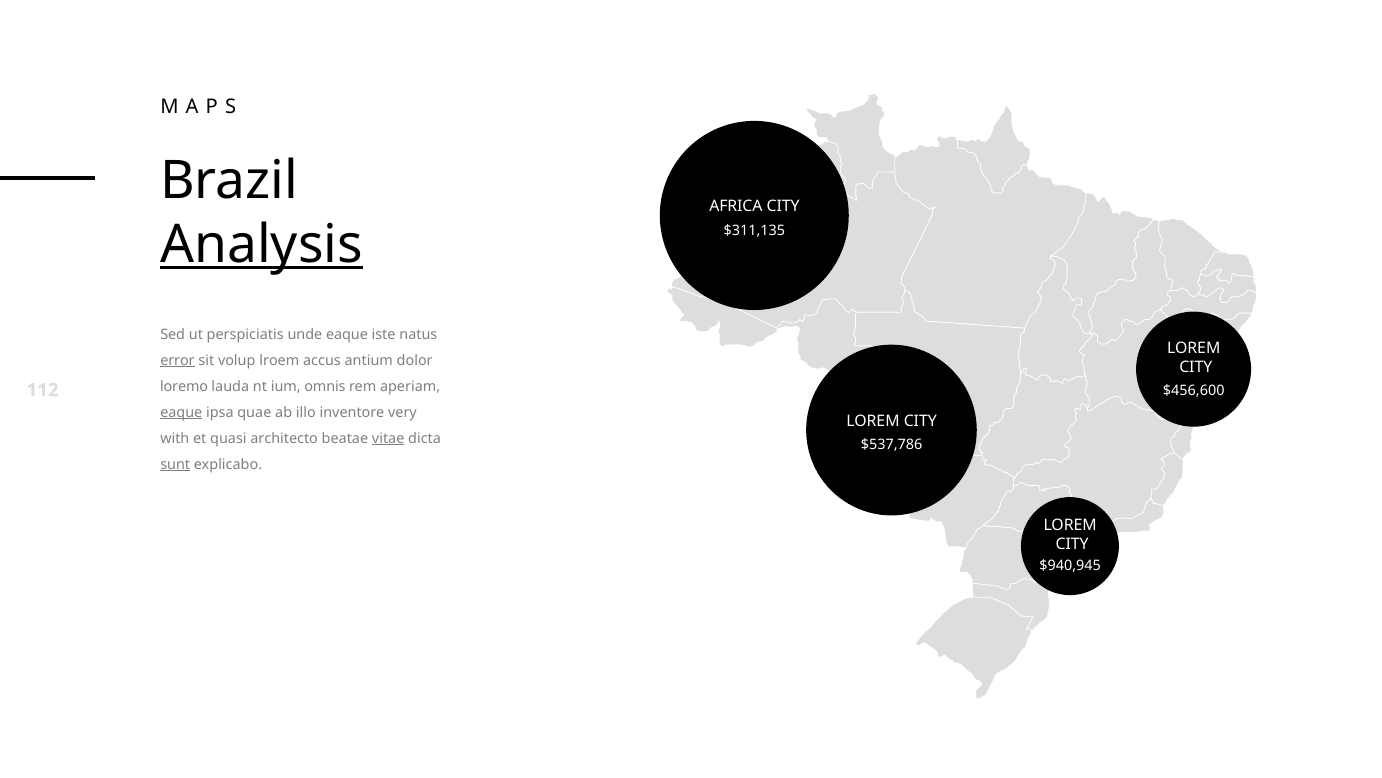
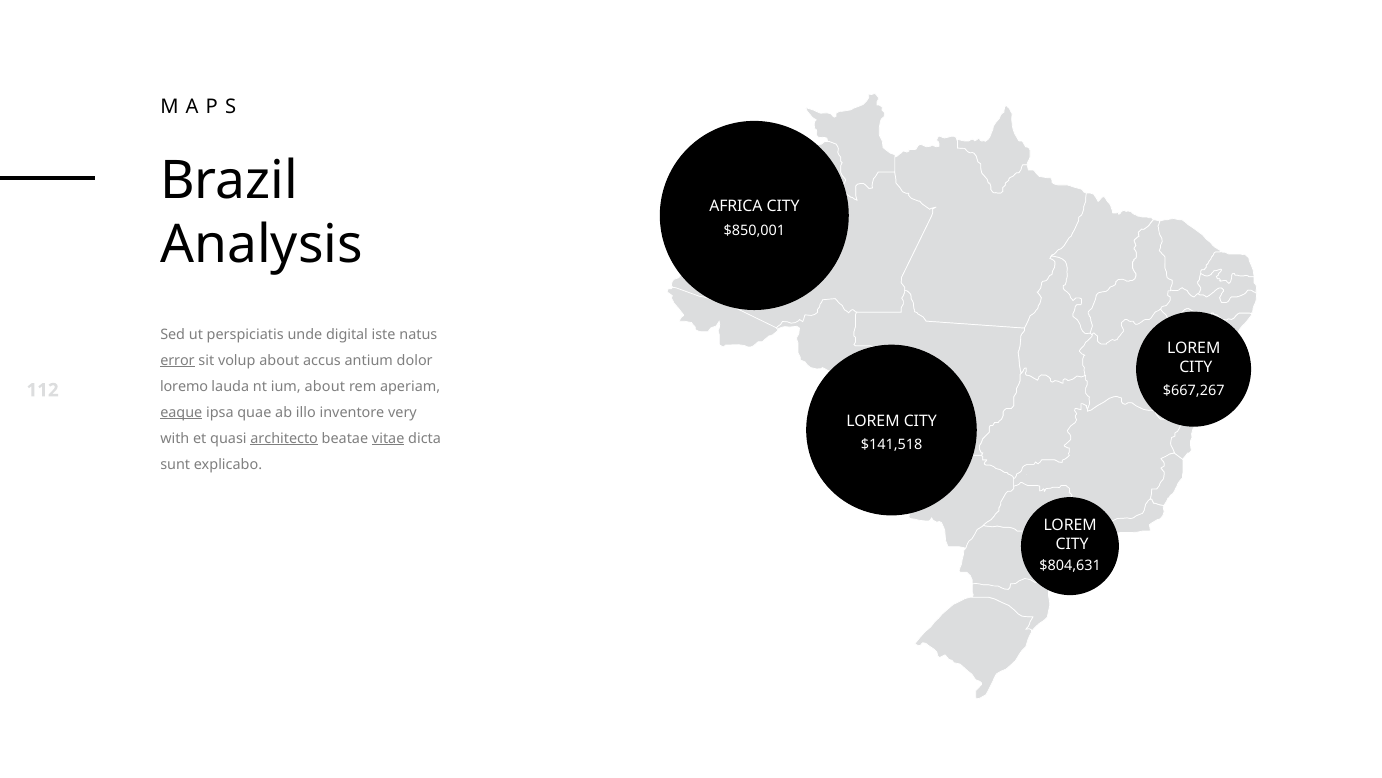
$311,135: $311,135 -> $850,001
Analysis underline: present -> none
unde eaque: eaque -> digital
volup lroem: lroem -> about
ium omnis: omnis -> about
$456,600: $456,600 -> $667,267
architecto underline: none -> present
$537,786: $537,786 -> $141,518
sunt underline: present -> none
$940,945: $940,945 -> $804,631
